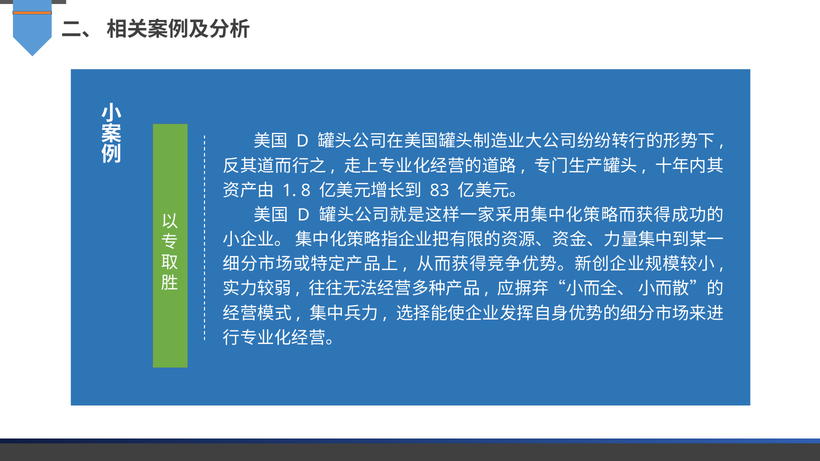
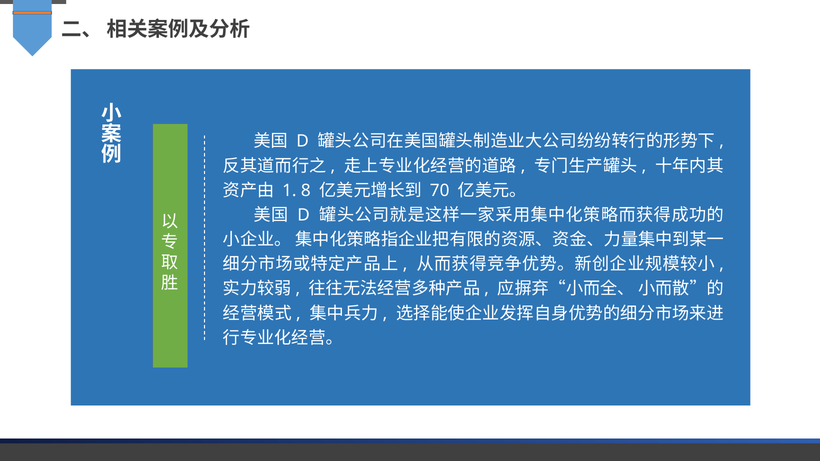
83: 83 -> 70
